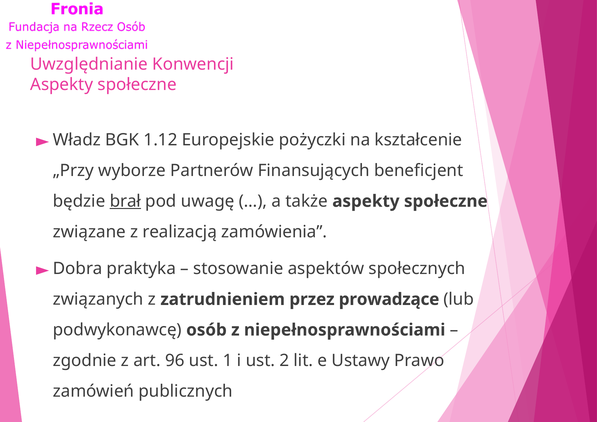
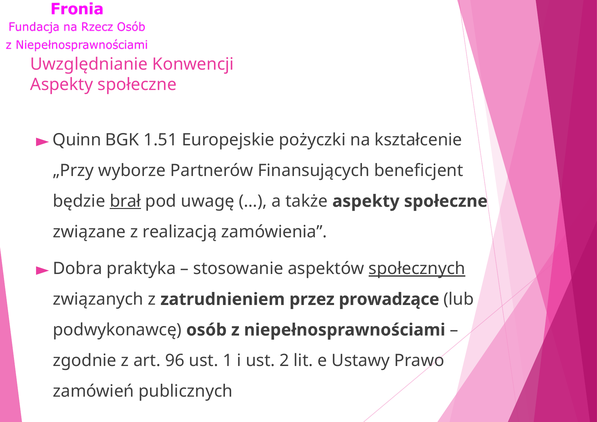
Władz: Władz -> Quinn
1.12: 1.12 -> 1.51
społecznych underline: none -> present
